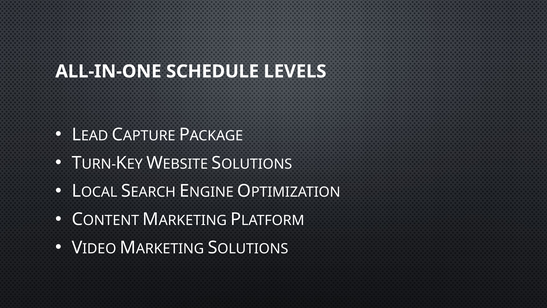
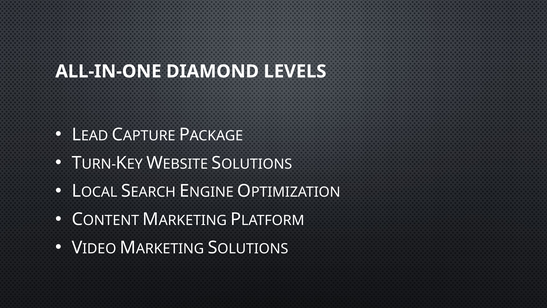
SCHEDULE: SCHEDULE -> DIAMOND
